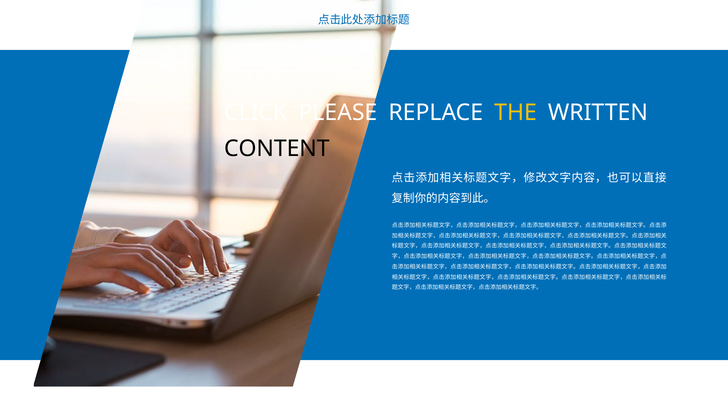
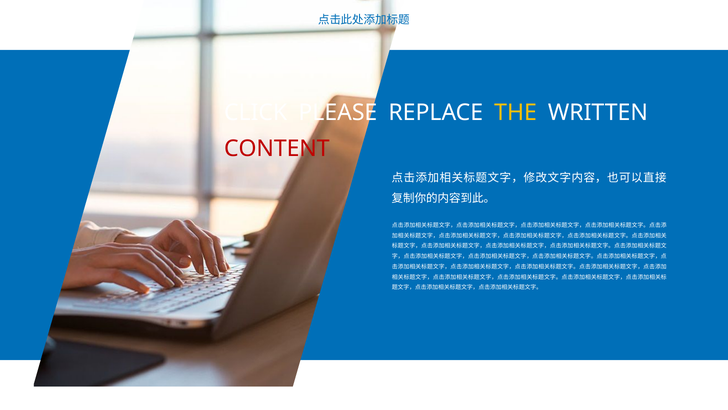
CONTENT colour: black -> red
